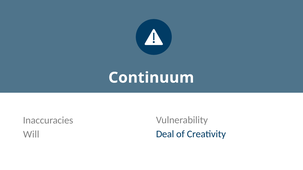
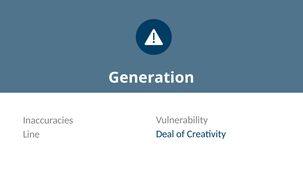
Continuum: Continuum -> Generation
Will: Will -> Line
